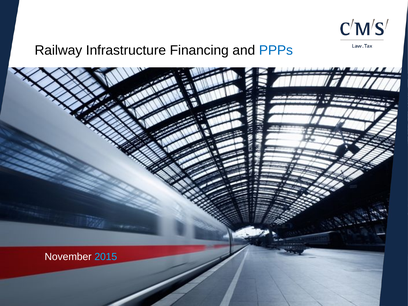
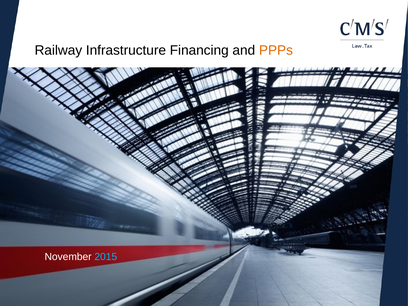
PPPs colour: blue -> orange
